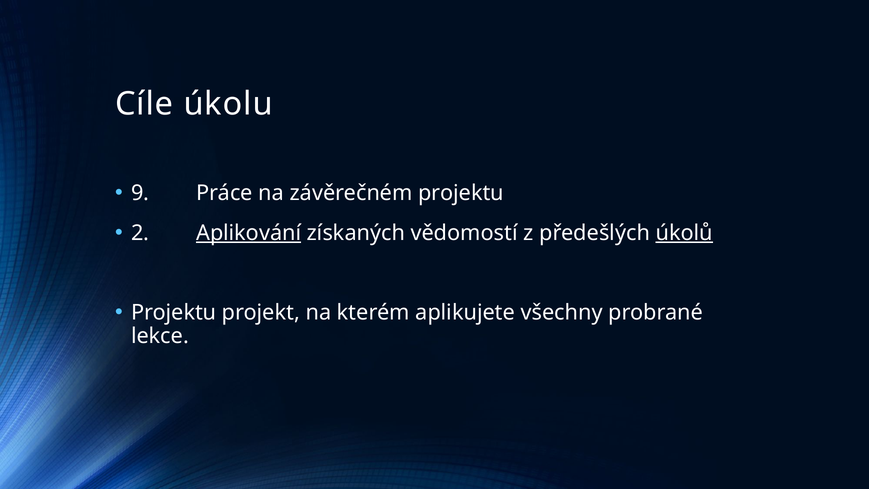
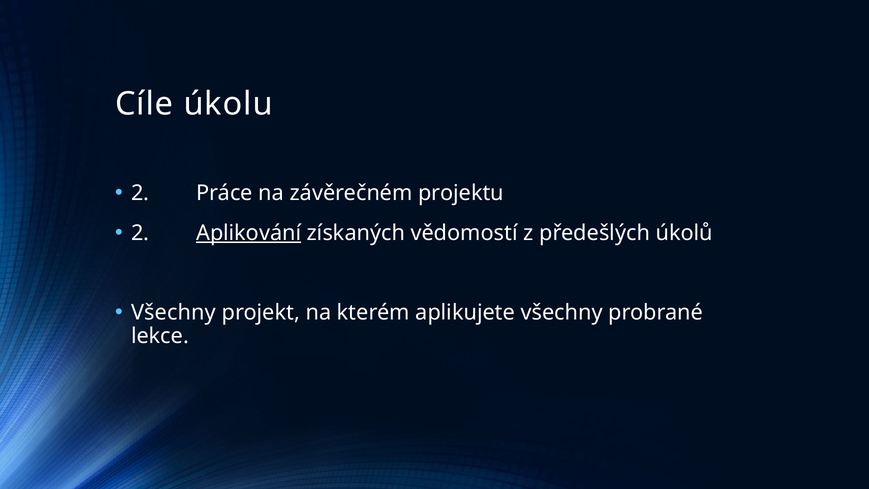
9 at (140, 193): 9 -> 2
úkolů underline: present -> none
Projektu at (174, 312): Projektu -> Všechny
